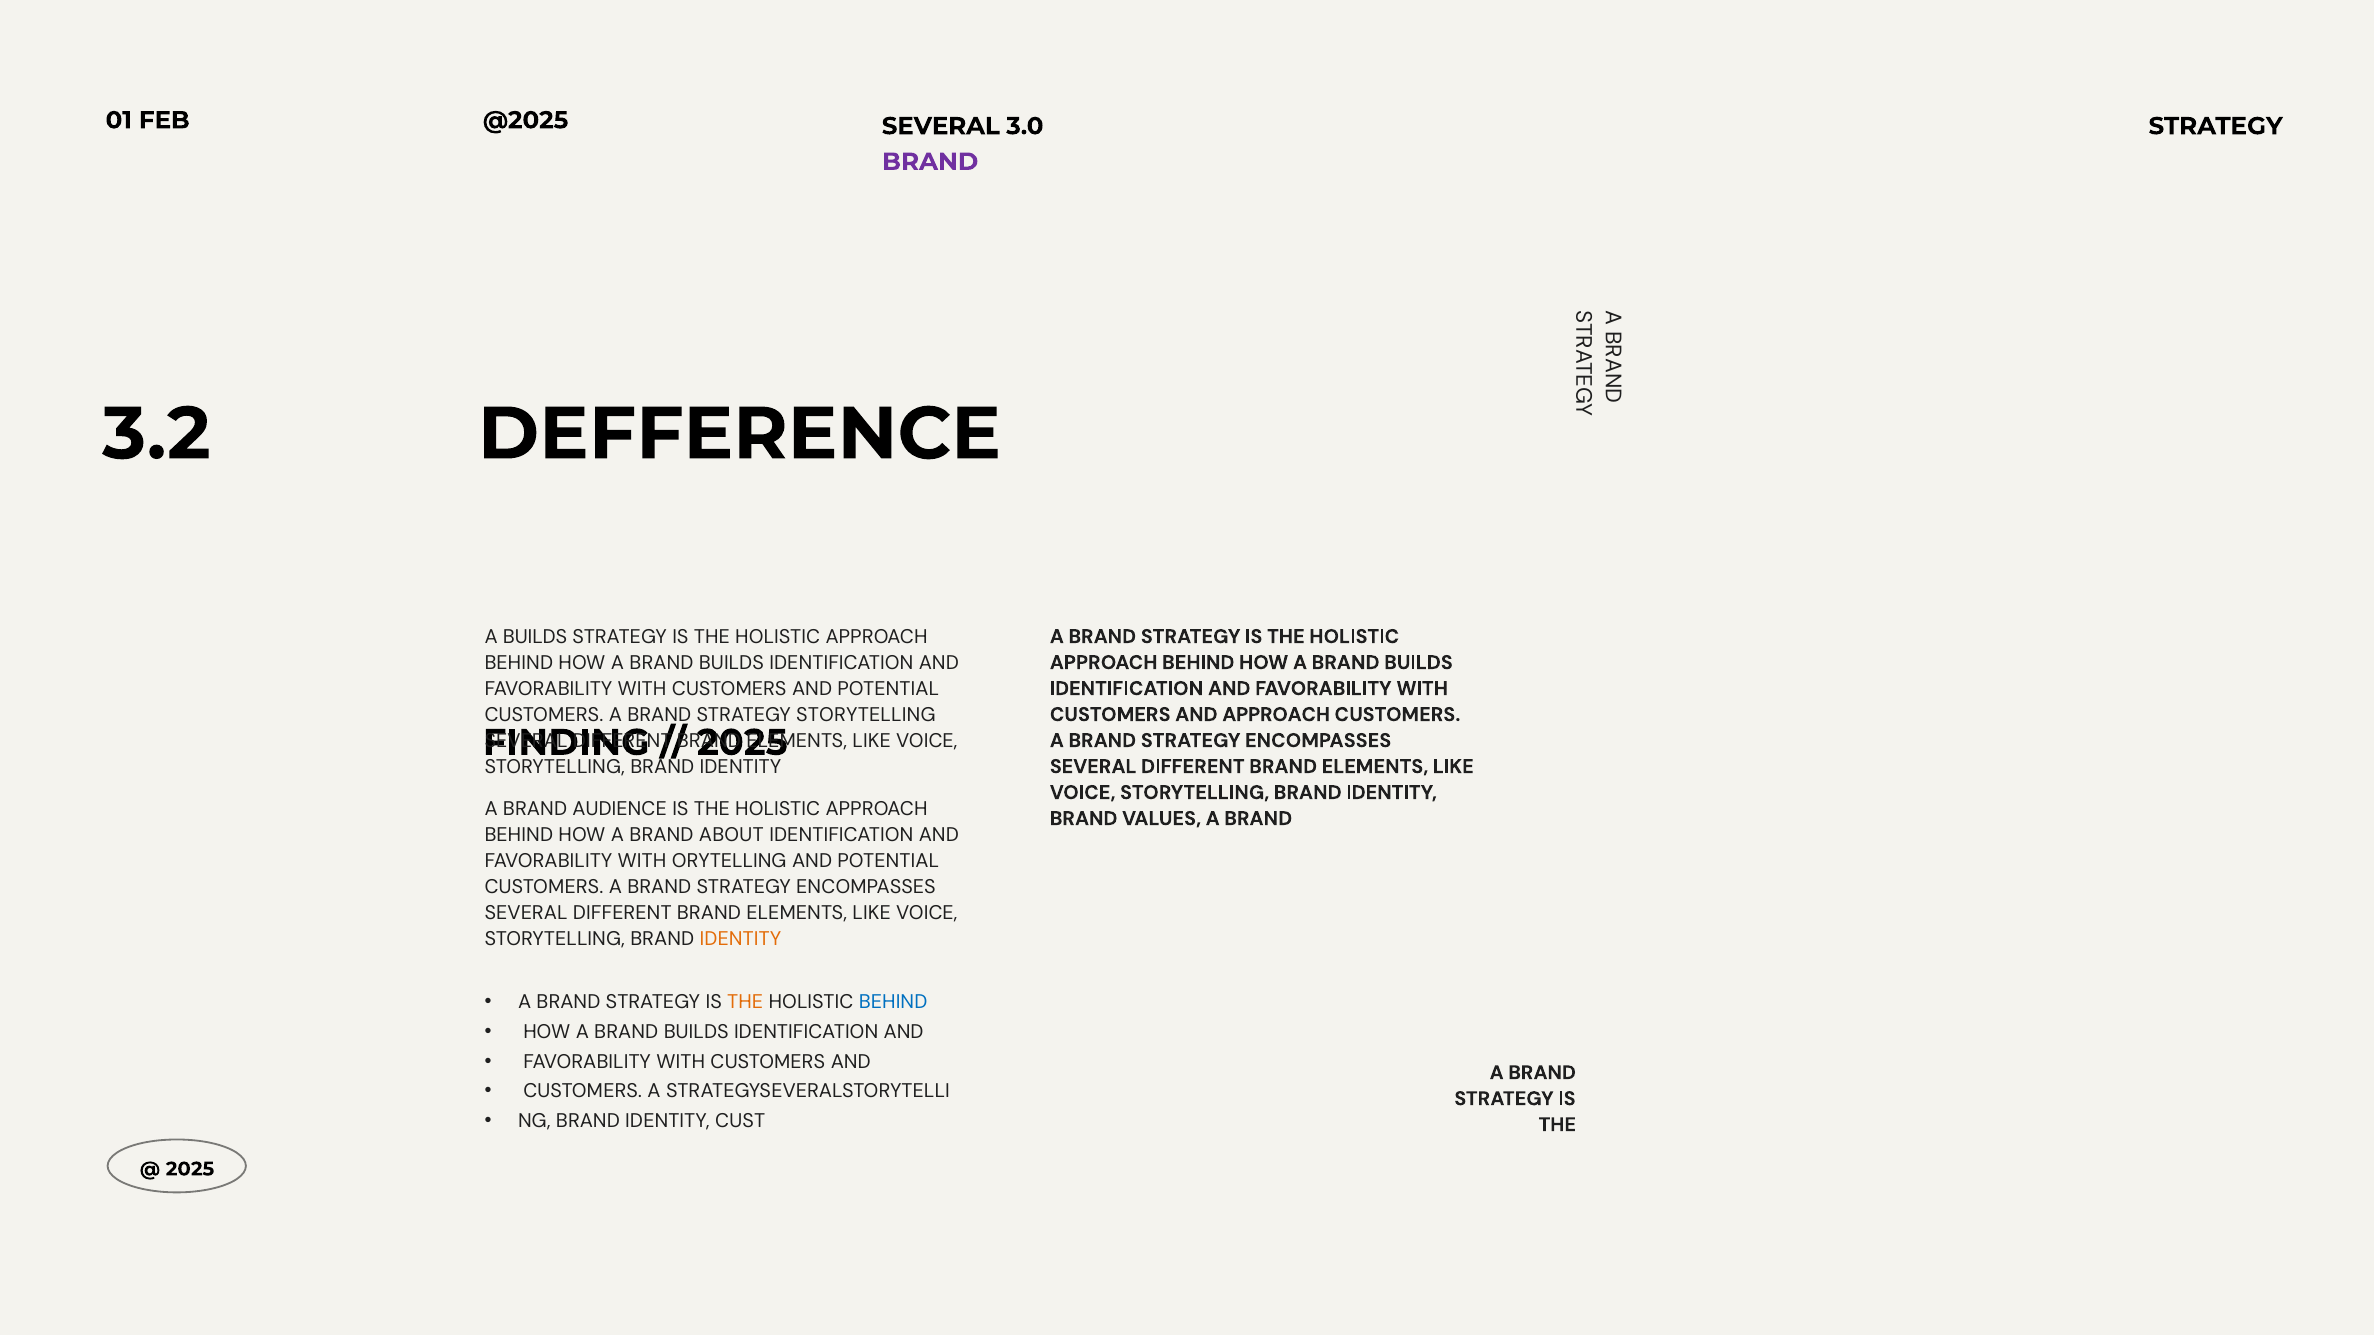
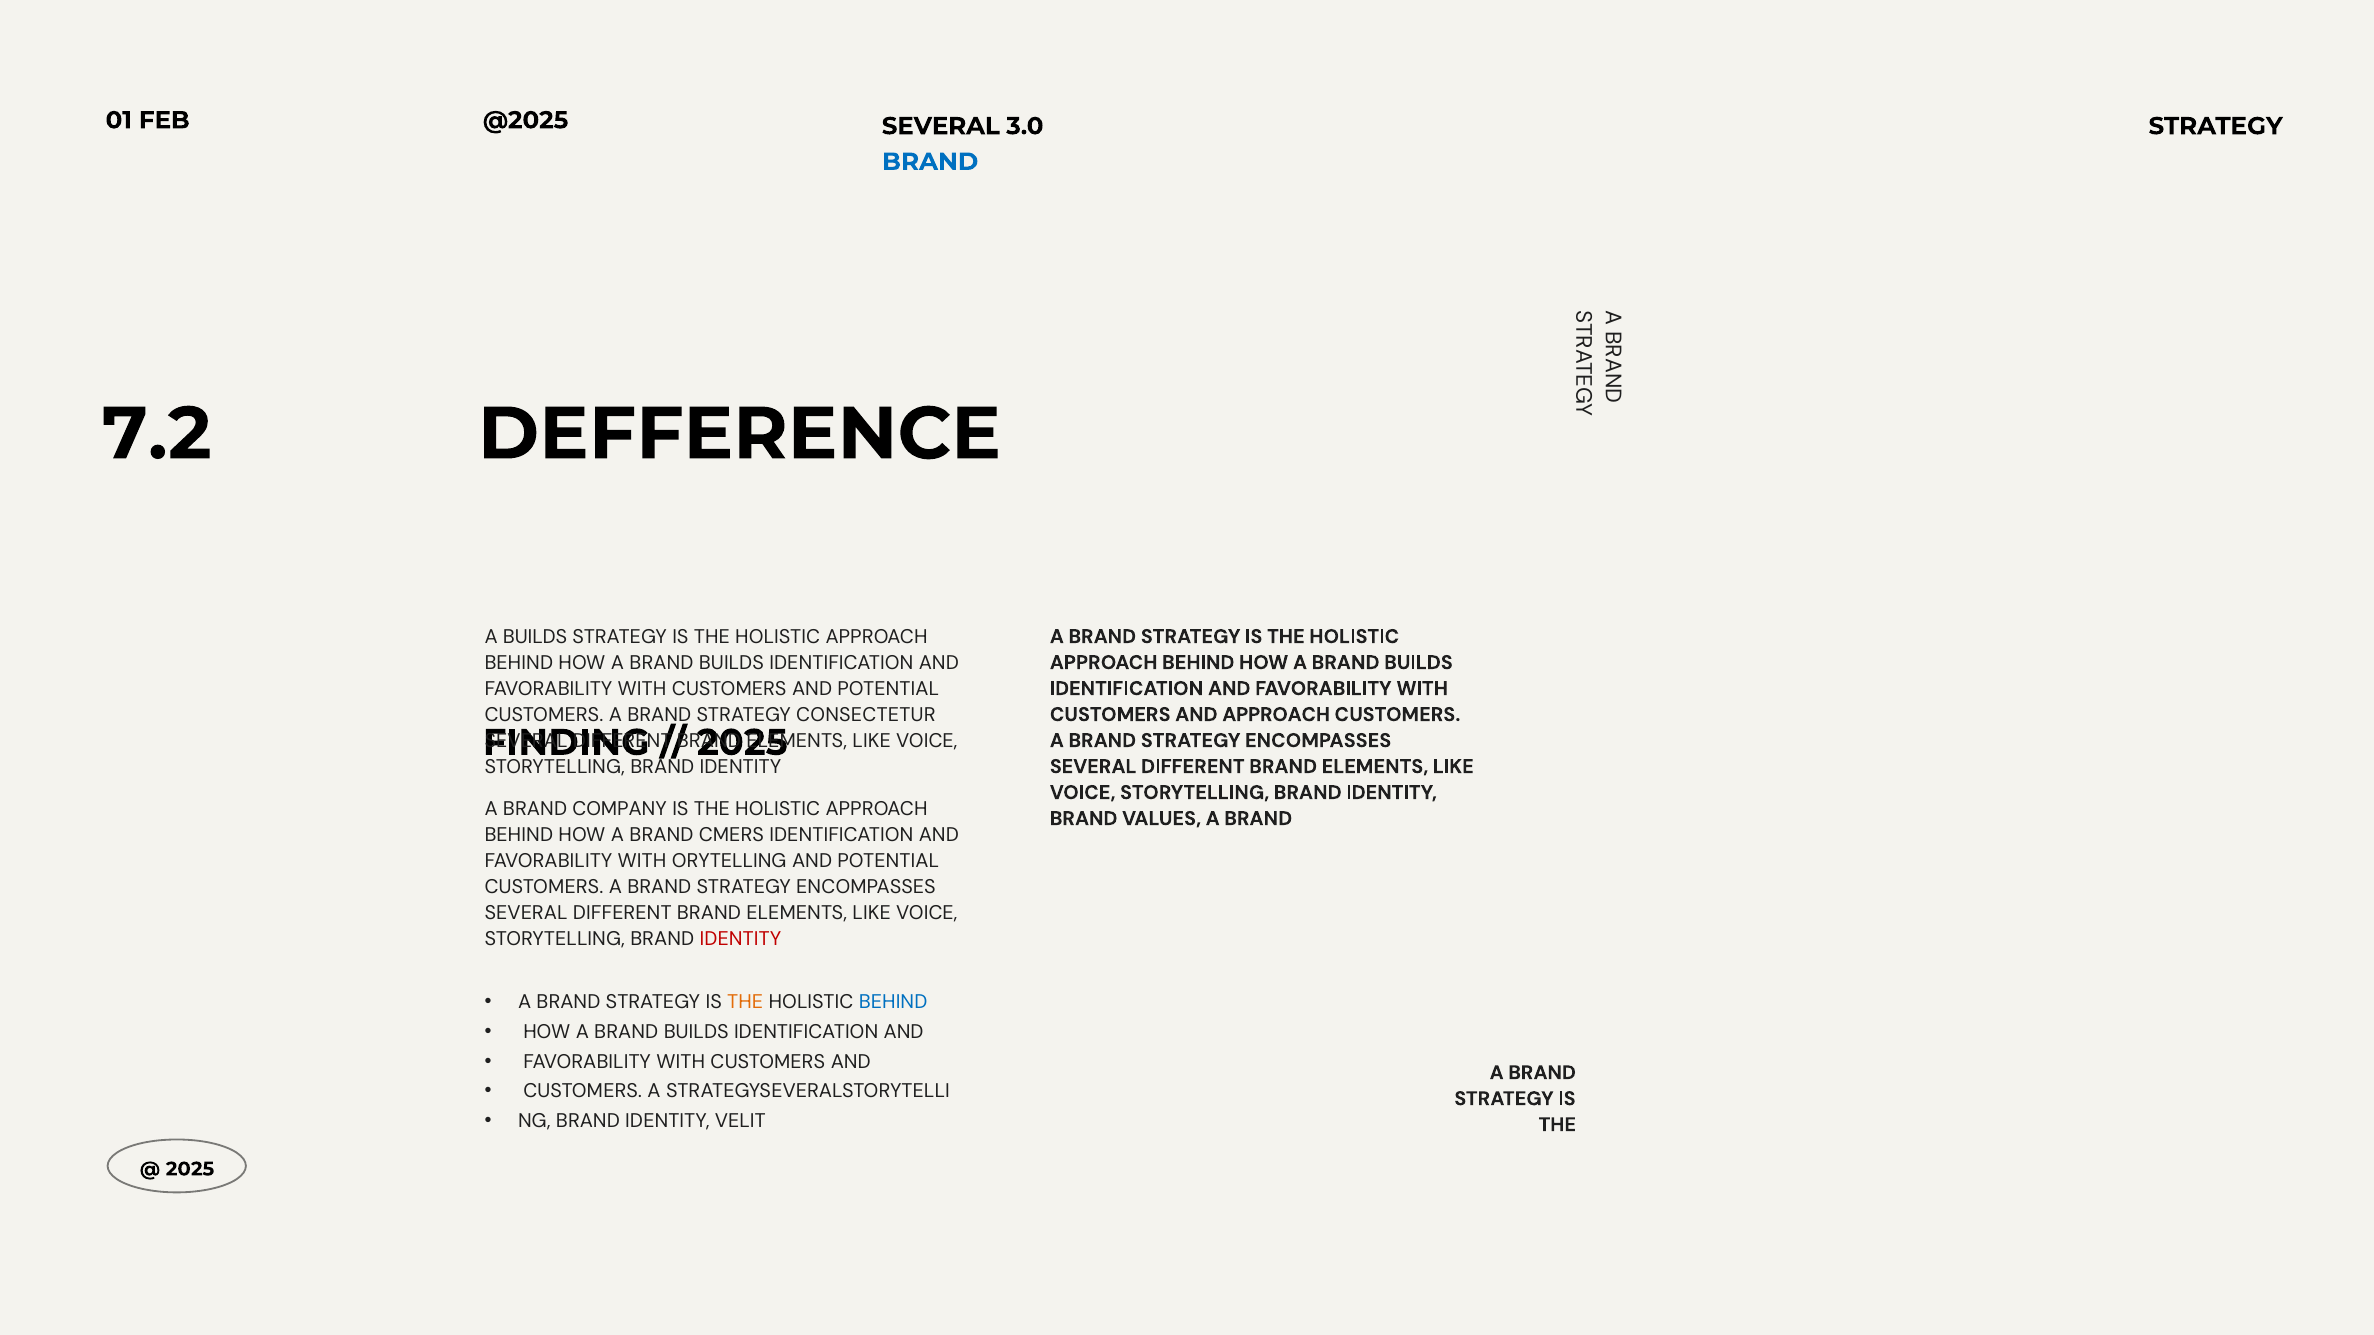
BRAND at (930, 162) colour: purple -> blue
3.2: 3.2 -> 7.2
STRATEGY STORYTELLING: STORYTELLING -> CONSECTETUR
AUDIENCE: AUDIENCE -> COMPANY
ABOUT: ABOUT -> CMERS
IDENTITY at (740, 940) colour: orange -> red
CUST: CUST -> VELIT
